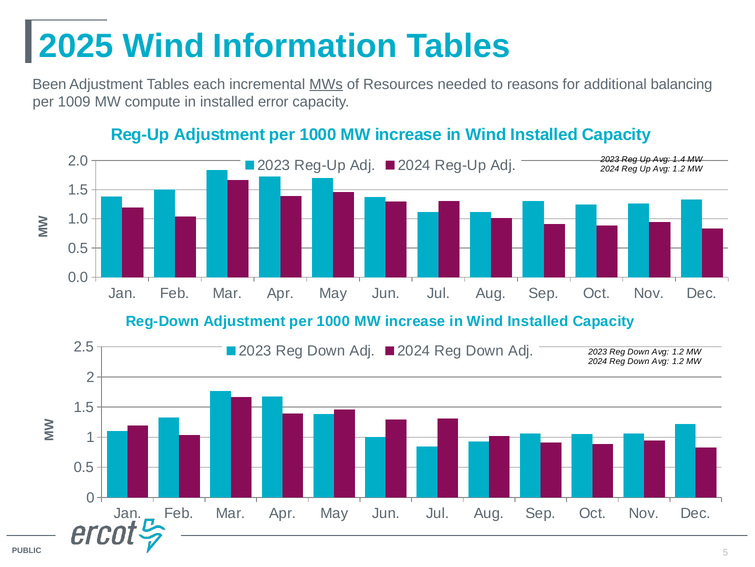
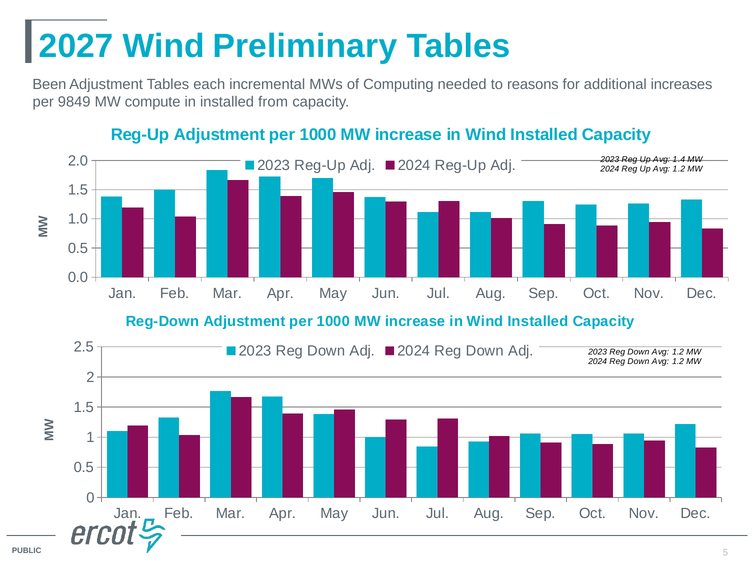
2025: 2025 -> 2027
Information: Information -> Preliminary
MWs underline: present -> none
Resources: Resources -> Computing
balancing: balancing -> increases
1009: 1009 -> 9849
error: error -> from
